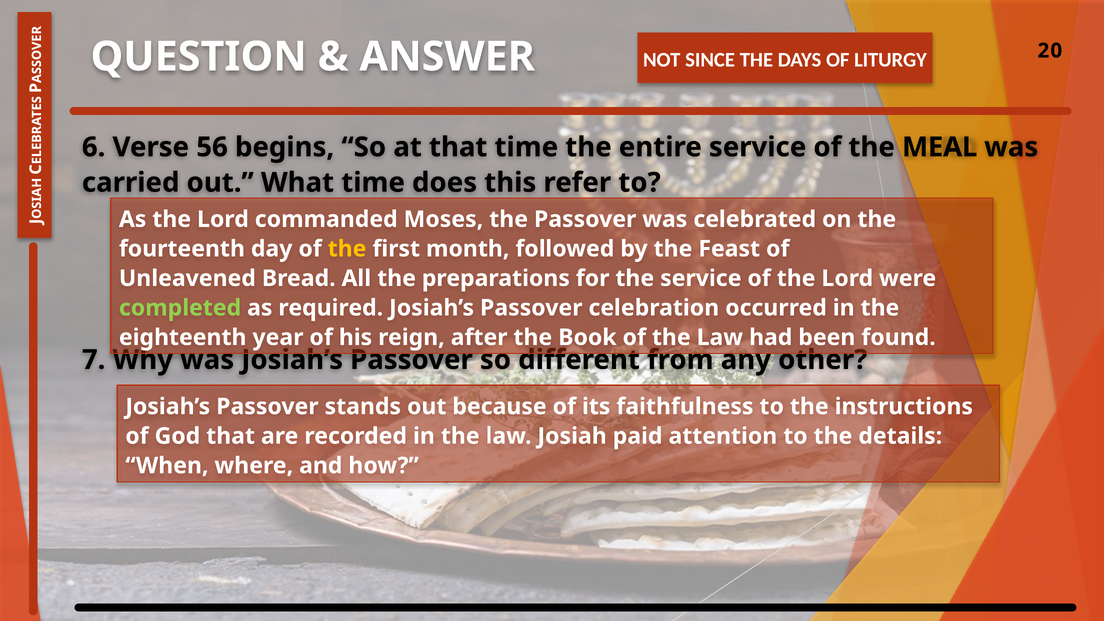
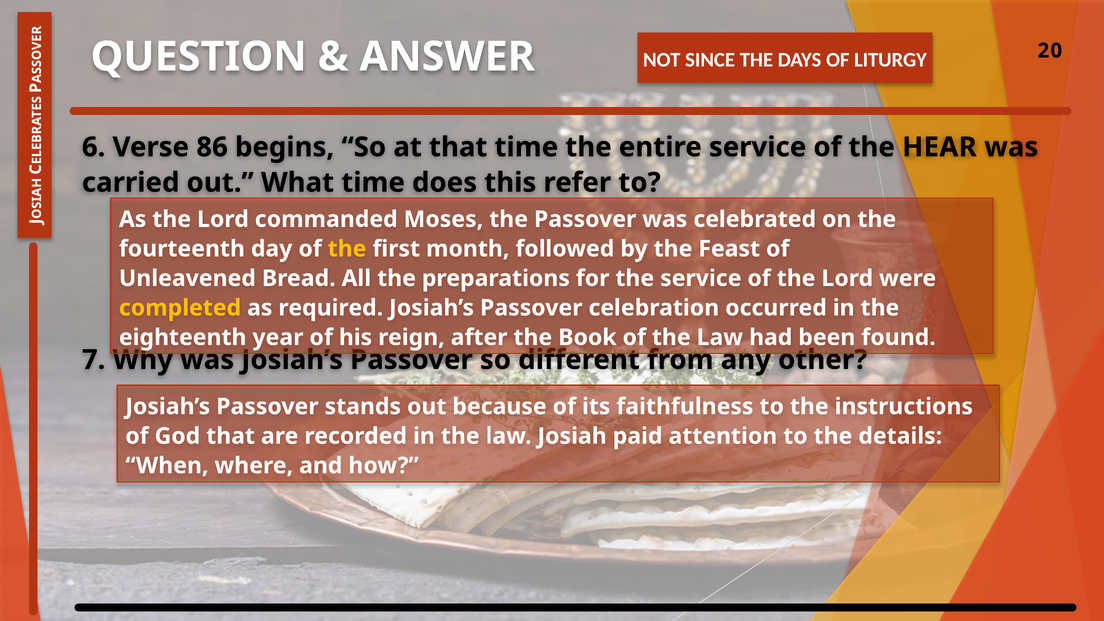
56: 56 -> 86
MEAL: MEAL -> HEAR
completed colour: light green -> yellow
